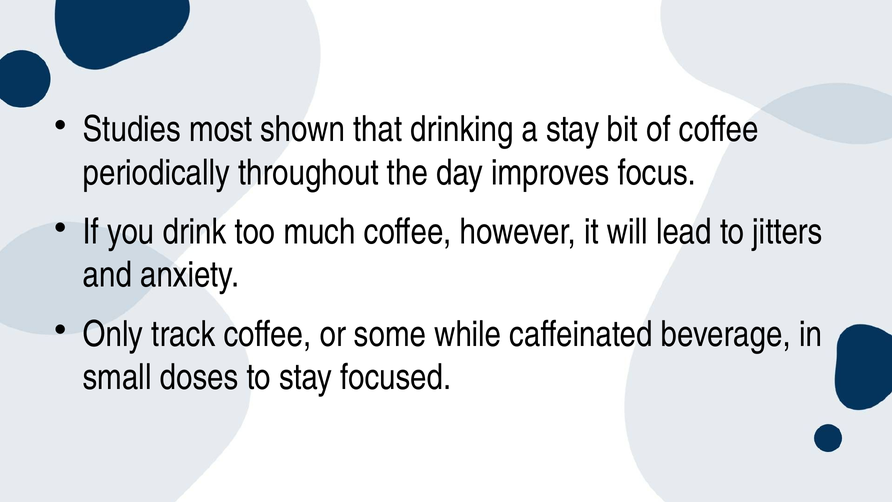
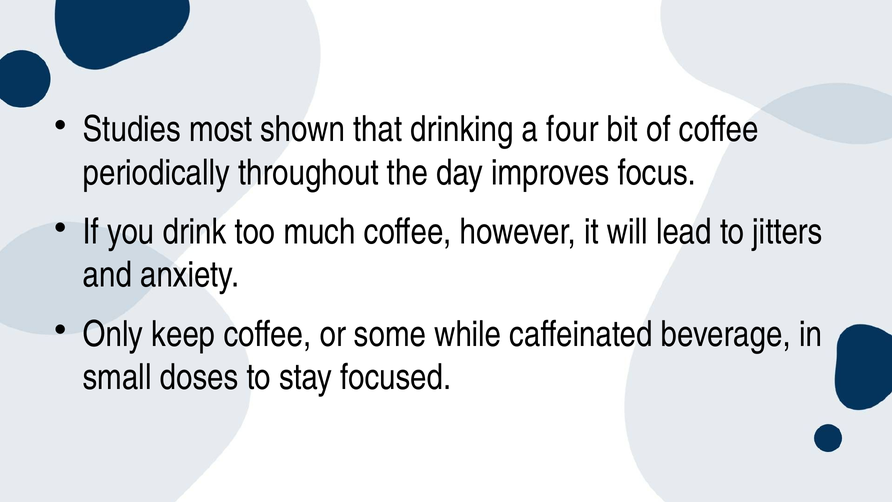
a stay: stay -> four
track: track -> keep
